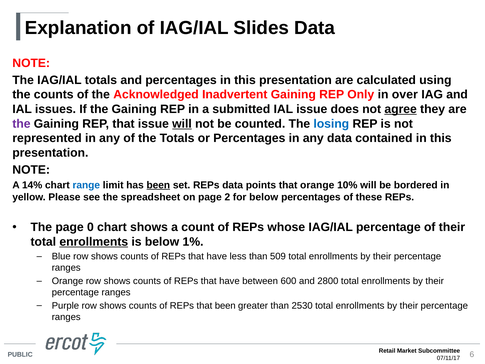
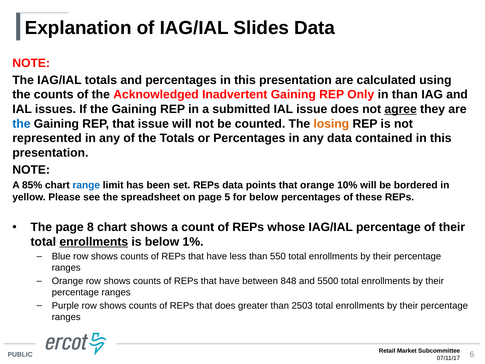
in over: over -> than
the at (21, 124) colour: purple -> blue
will at (182, 124) underline: present -> none
losing colour: blue -> orange
14%: 14% -> 85%
been at (158, 185) underline: present -> none
2: 2 -> 5
0: 0 -> 8
509: 509 -> 550
600: 600 -> 848
2800: 2800 -> 5500
that been: been -> does
2530: 2530 -> 2503
